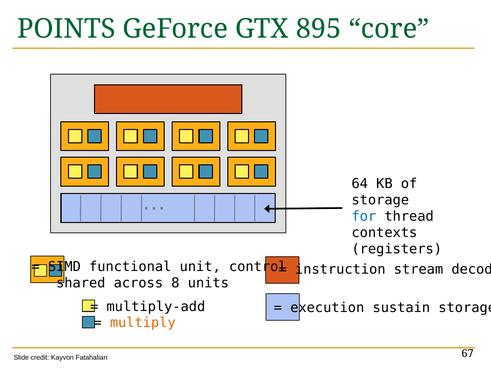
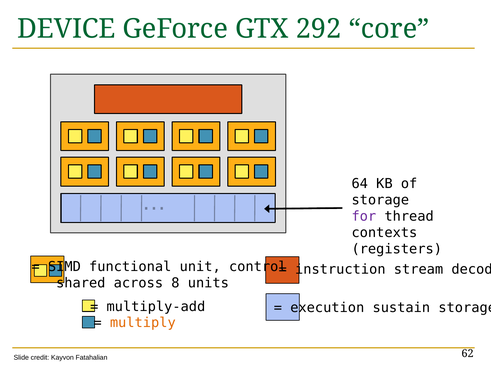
POINTS: POINTS -> DEVICE
895: 895 -> 292
for colour: blue -> purple
67: 67 -> 62
